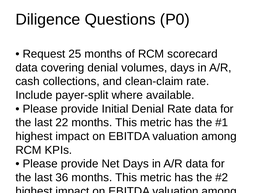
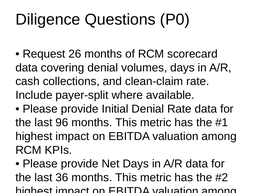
25: 25 -> 26
22: 22 -> 96
